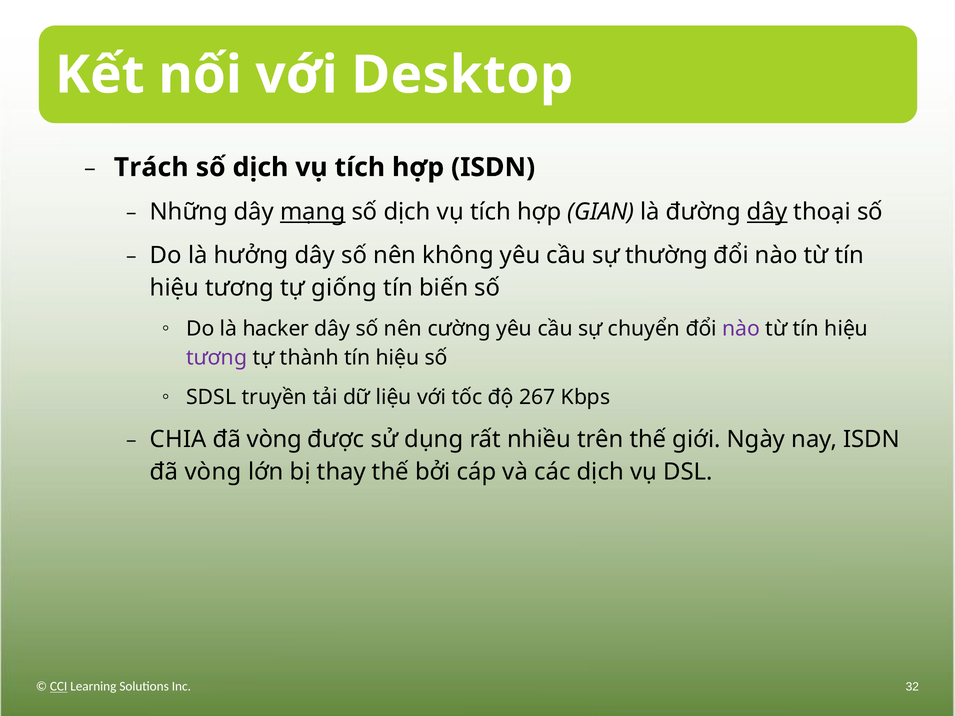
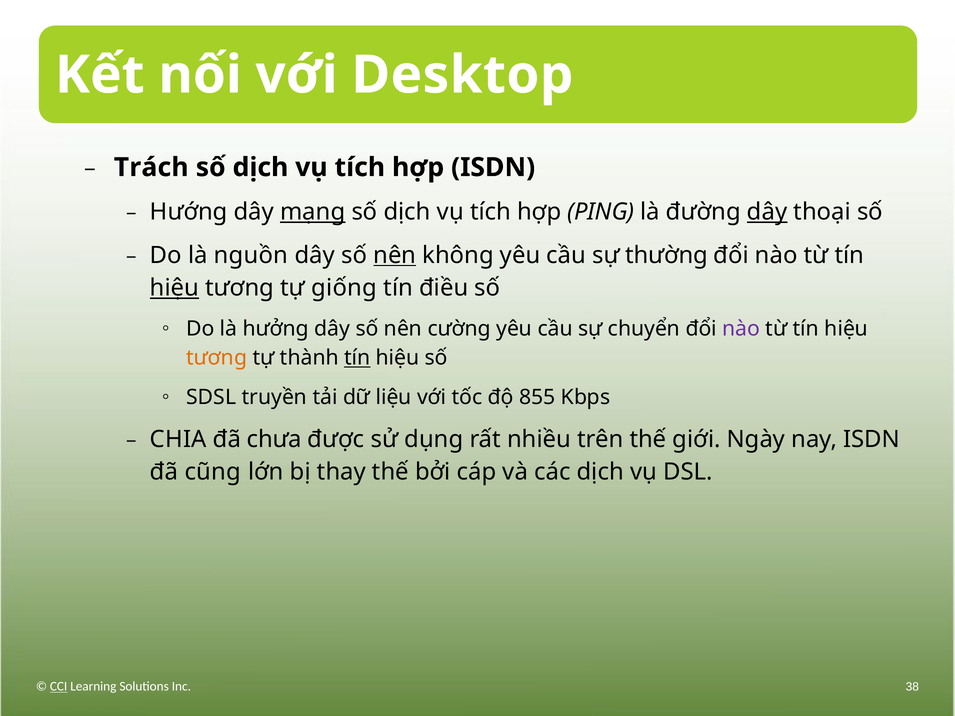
Những: Những -> Hướng
GIAN: GIAN -> PING
hưởng: hưởng -> nguồn
nên at (395, 255) underline: none -> present
hiệu at (175, 288) underline: none -> present
biến: biến -> điều
hacker: hacker -> hưởng
tương at (217, 358) colour: purple -> orange
tín at (357, 358) underline: none -> present
267: 267 -> 855
vòng at (274, 439): vòng -> chưa
vòng at (213, 472): vòng -> cũng
32: 32 -> 38
